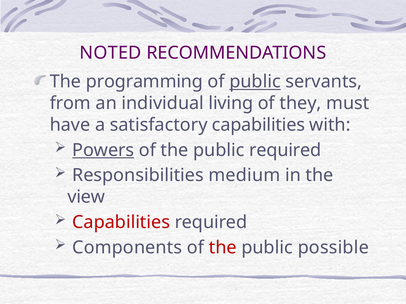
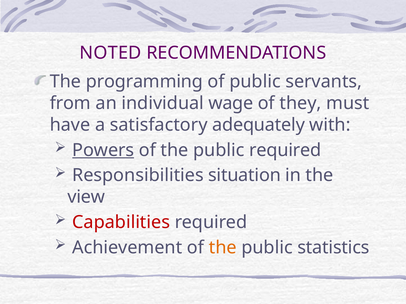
public at (255, 82) underline: present -> none
living: living -> wage
satisfactory capabilities: capabilities -> adequately
medium: medium -> situation
Components: Components -> Achievement
the at (223, 248) colour: red -> orange
possible: possible -> statistics
